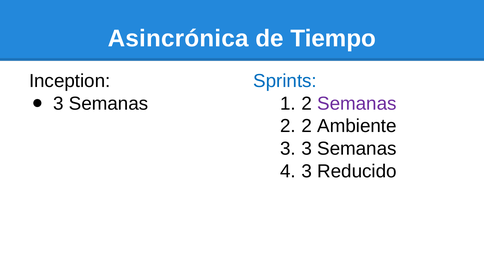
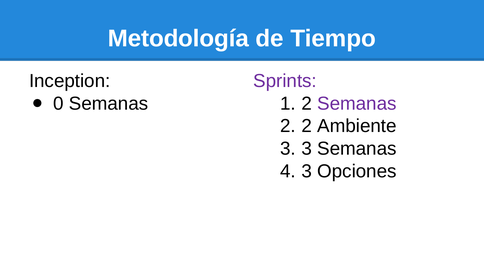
Asincrónica: Asincrónica -> Metodología
Sprints colour: blue -> purple
3 at (58, 104): 3 -> 0
Reducido: Reducido -> Opciones
